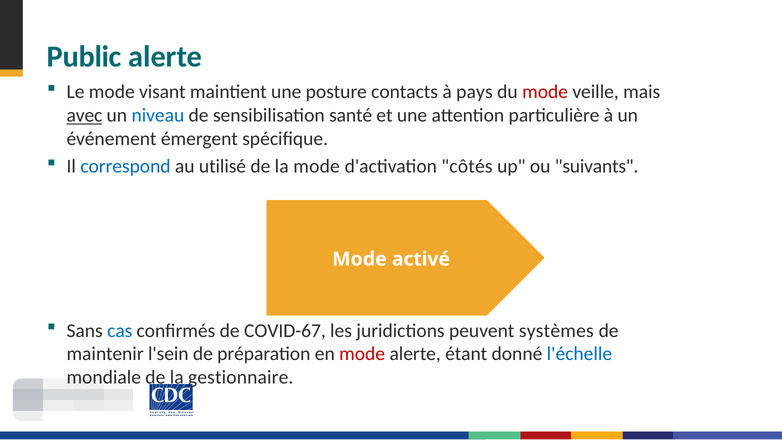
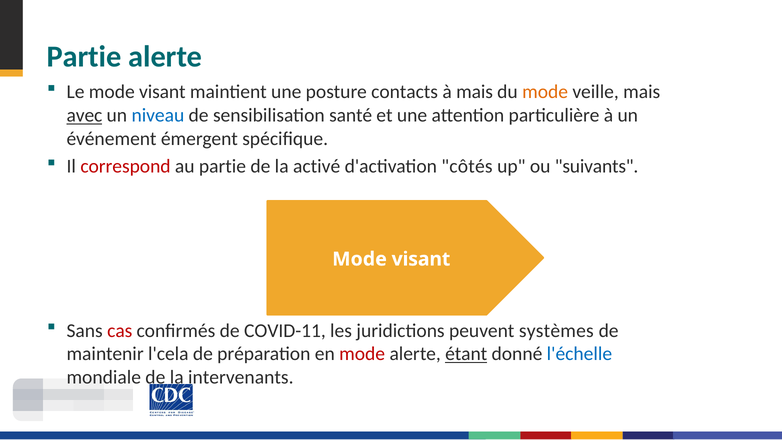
Public at (84, 57): Public -> Partie
à pays: pays -> mais
mode at (545, 92) colour: red -> orange
correspond colour: blue -> red
au utilisé: utilisé -> partie
la mode: mode -> activé
activé at (421, 259): activé -> visant
cas colour: blue -> red
COVID-67: COVID-67 -> COVID-11
l'sein: l'sein -> l'cela
étant underline: none -> present
gestionnaire: gestionnaire -> intervenants
